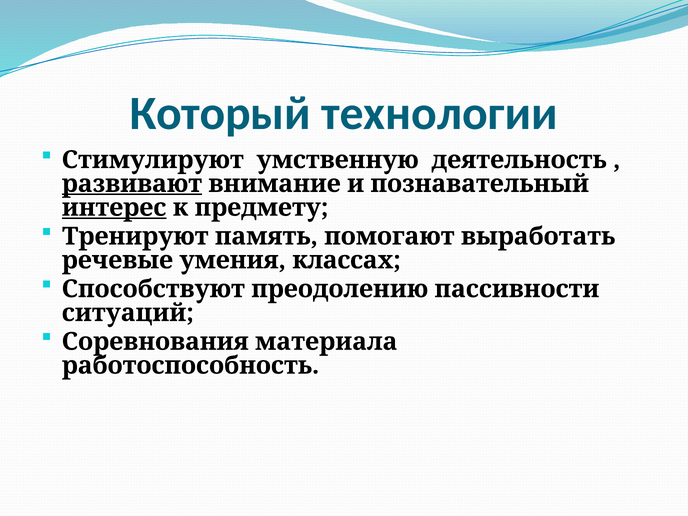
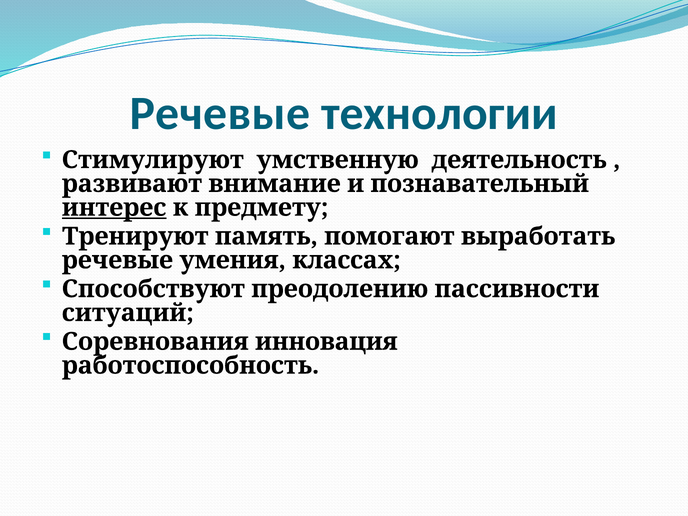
Который at (220, 114): Который -> Речевые
развивают underline: present -> none
материала: материала -> инновация
